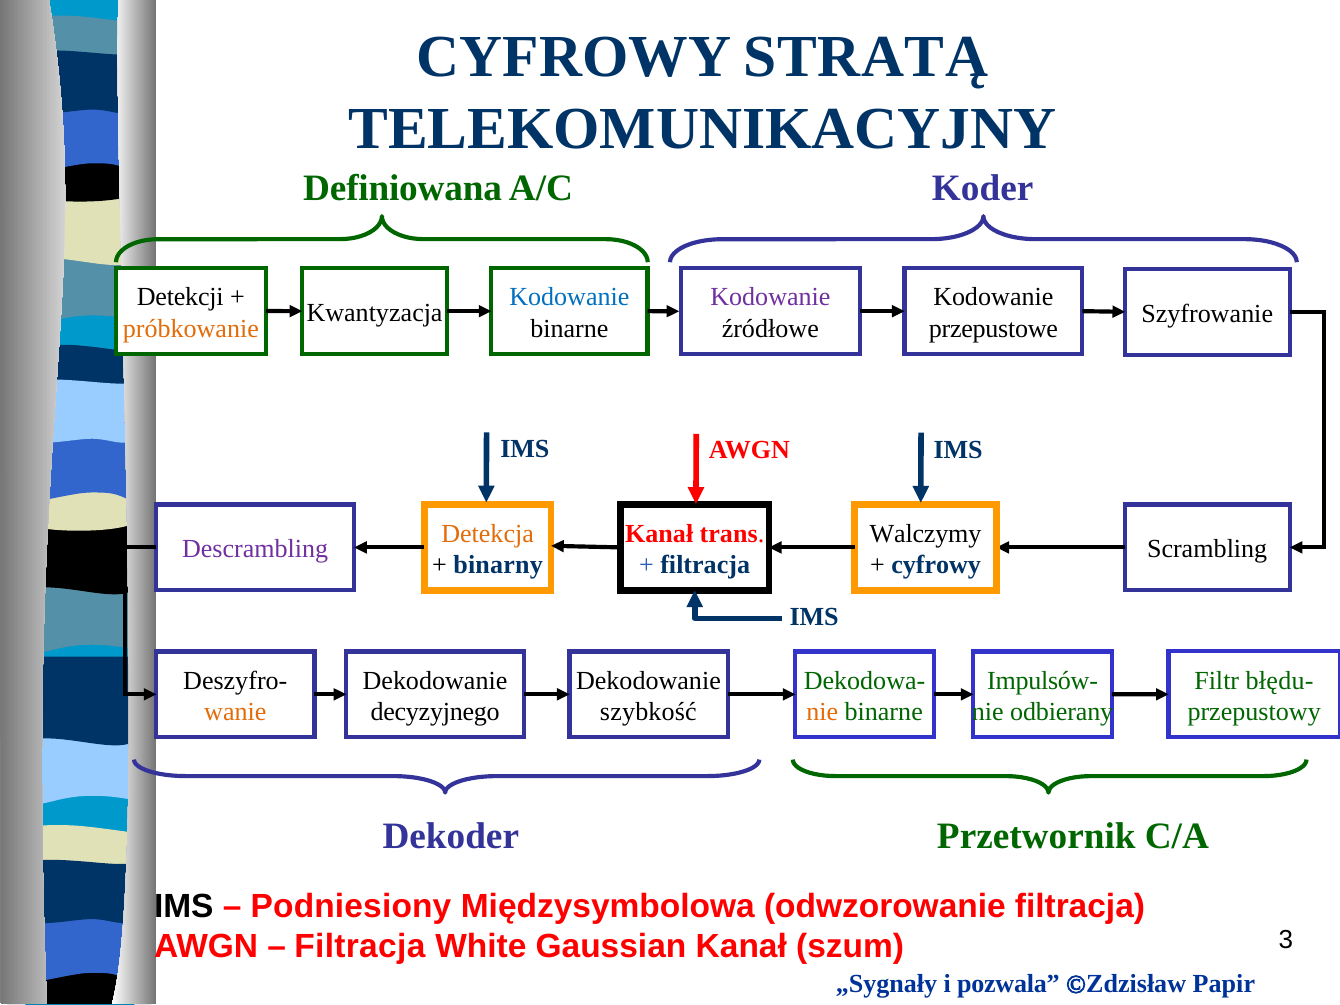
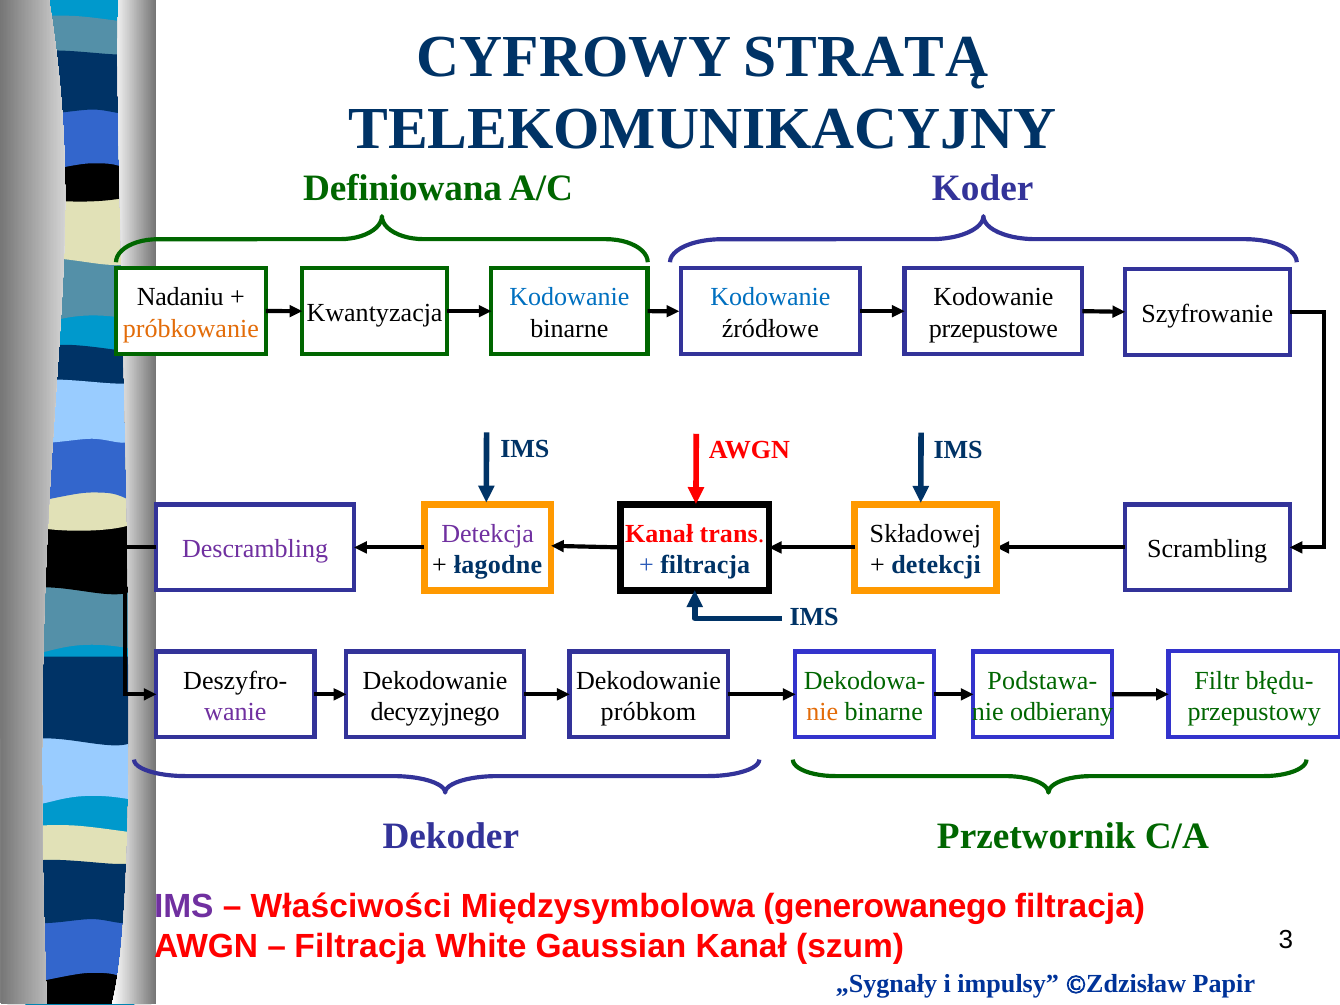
Detekcji: Detekcji -> Nadaniu
Kodowanie at (770, 297) colour: purple -> blue
Detekcja colour: orange -> purple
Walczymy: Walczymy -> Składowej
binarny: binarny -> łagodne
cyfrowy at (936, 565): cyfrowy -> detekcji
Impulsów-: Impulsów- -> Podstawa-
wanie colour: orange -> purple
szybkość: szybkość -> próbkom
IMS at (184, 906) colour: black -> purple
Podniesiony: Podniesiony -> Właściwości
odwzorowanie: odwzorowanie -> generowanego
pozwala: pozwala -> impulsy
